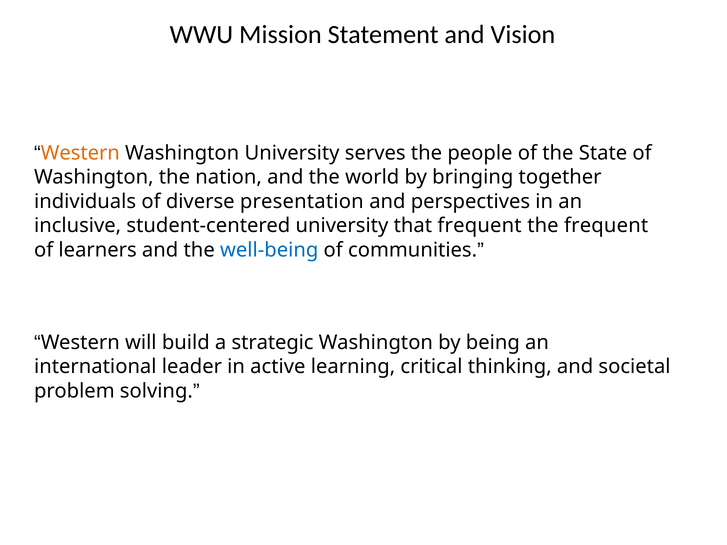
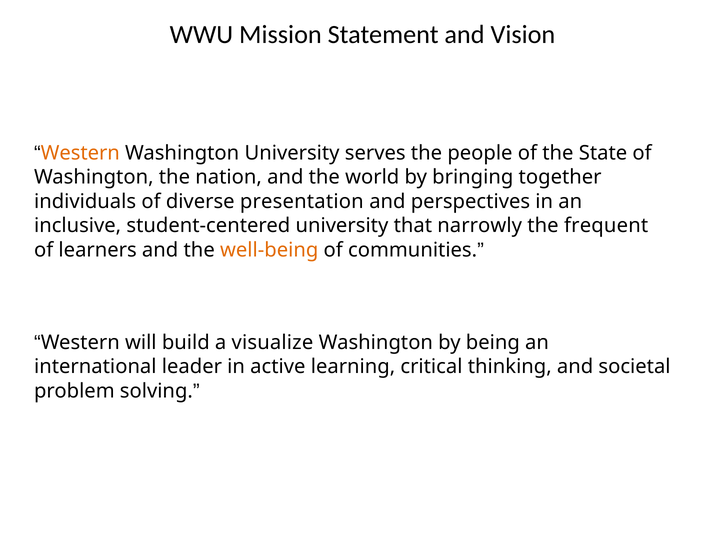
that frequent: frequent -> narrowly
well-being colour: blue -> orange
strategic: strategic -> visualize
